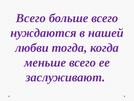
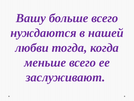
Всего at (31, 18): Всего -> Вашу
